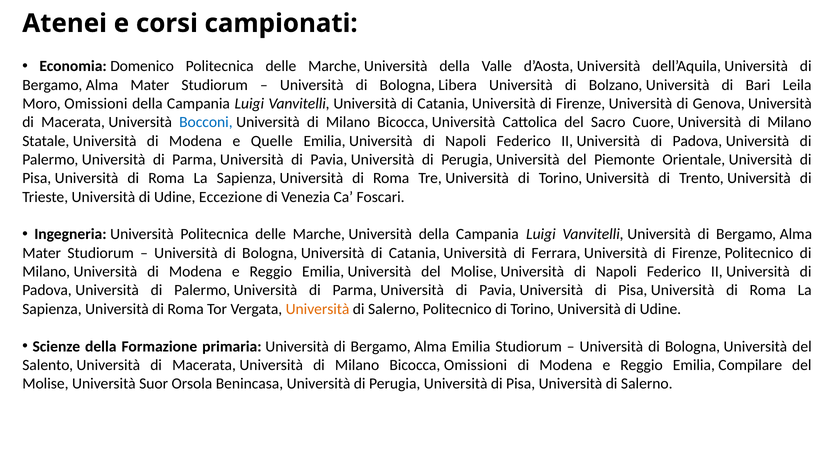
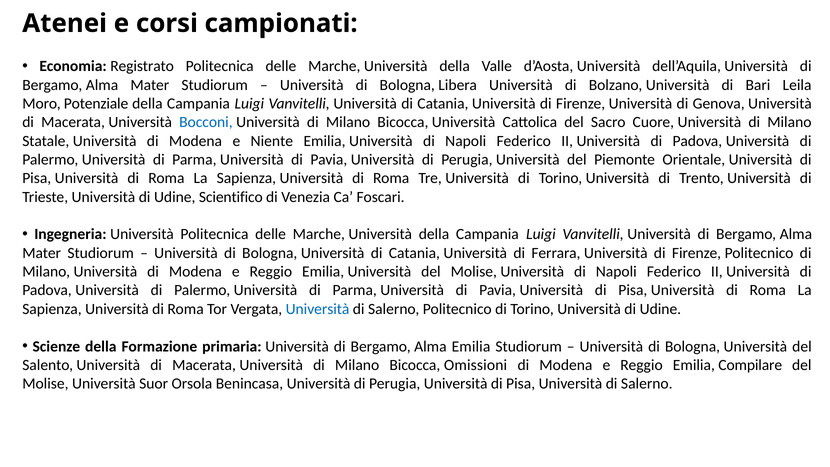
Domenico: Domenico -> Registrato
Moro Omissioni: Omissioni -> Potenziale
Quelle: Quelle -> Niente
Eccezione: Eccezione -> Scientifico
Università at (318, 309) colour: orange -> blue
